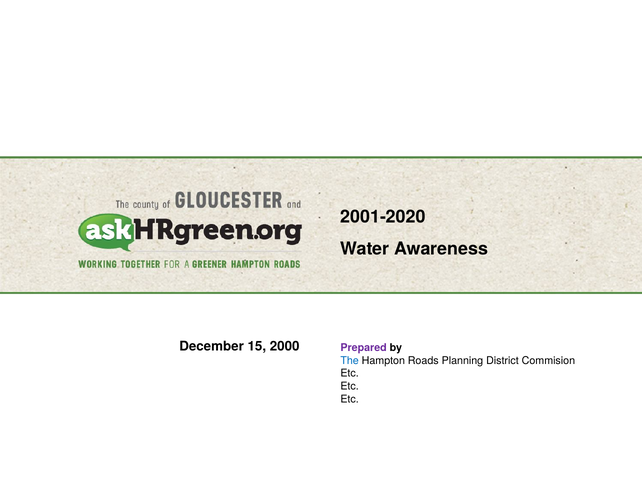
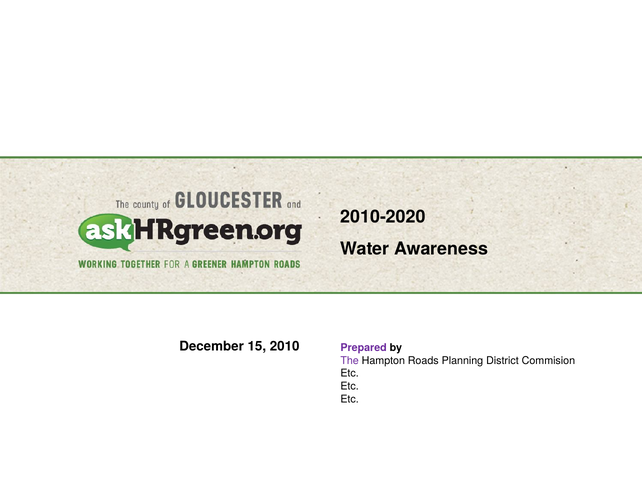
2001-2020: 2001-2020 -> 2010-2020
2000: 2000 -> 2010
The colour: blue -> purple
